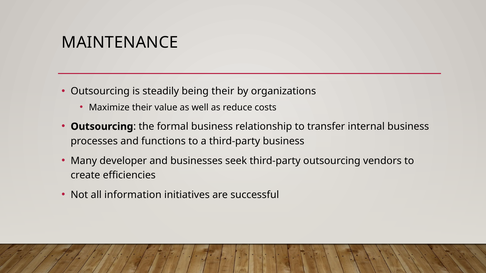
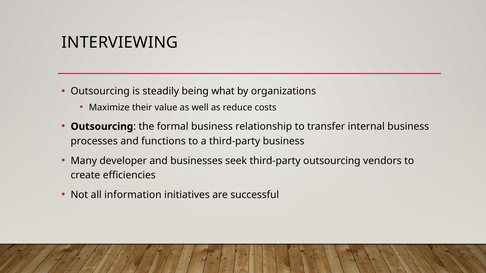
MAINTENANCE: MAINTENANCE -> INTERVIEWING
being their: their -> what
